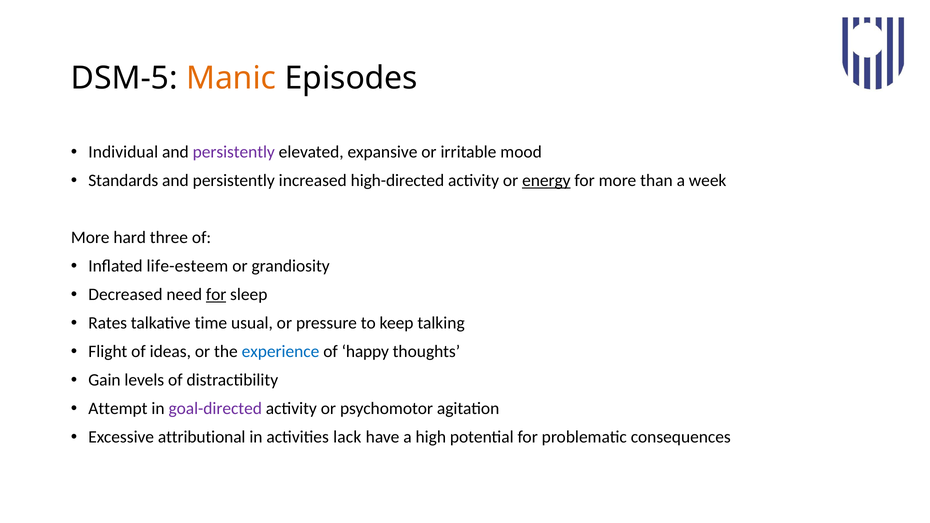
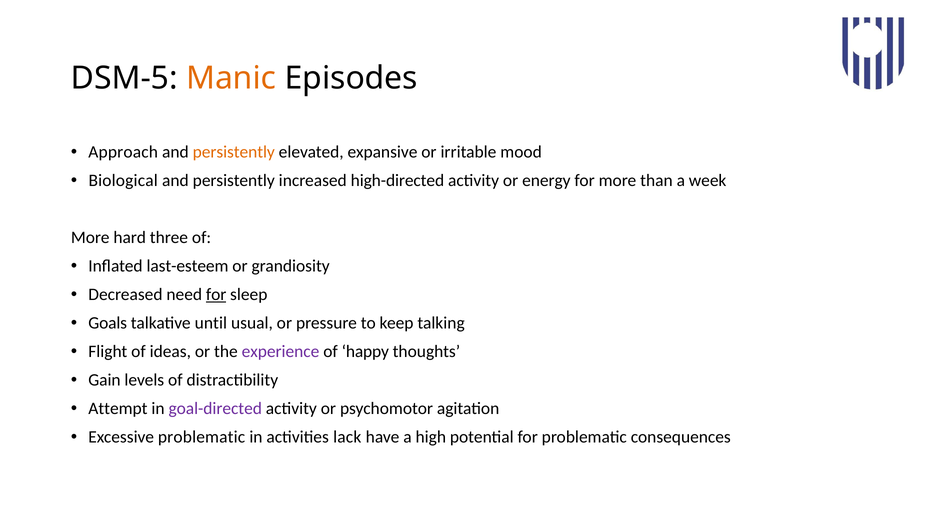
Individual: Individual -> Approach
persistently at (234, 152) colour: purple -> orange
Standards: Standards -> Biological
energy underline: present -> none
life-esteem: life-esteem -> last-esteem
Rates: Rates -> Goals
time: time -> until
experience colour: blue -> purple
Excessive attributional: attributional -> problematic
